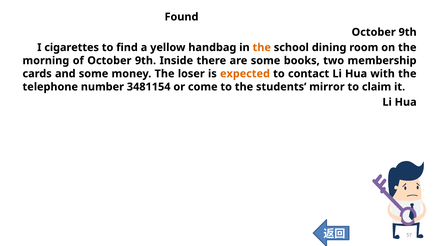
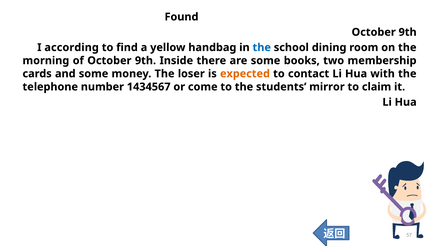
cigarettes: cigarettes -> according
the at (262, 47) colour: orange -> blue
3481154: 3481154 -> 1434567
